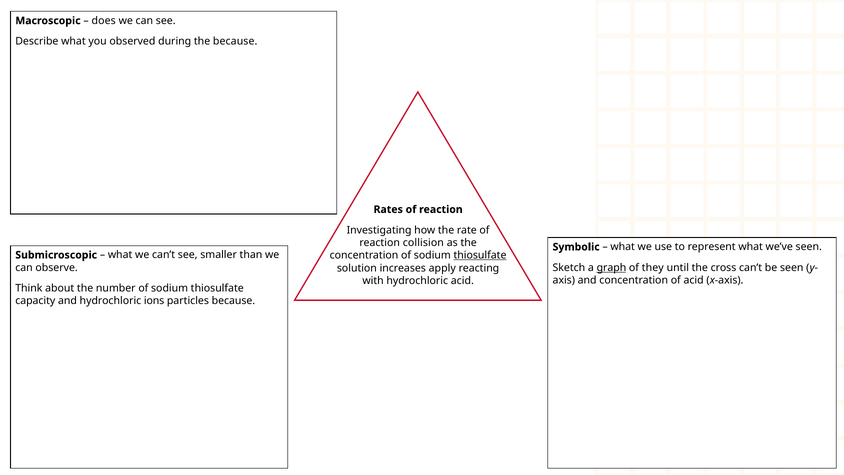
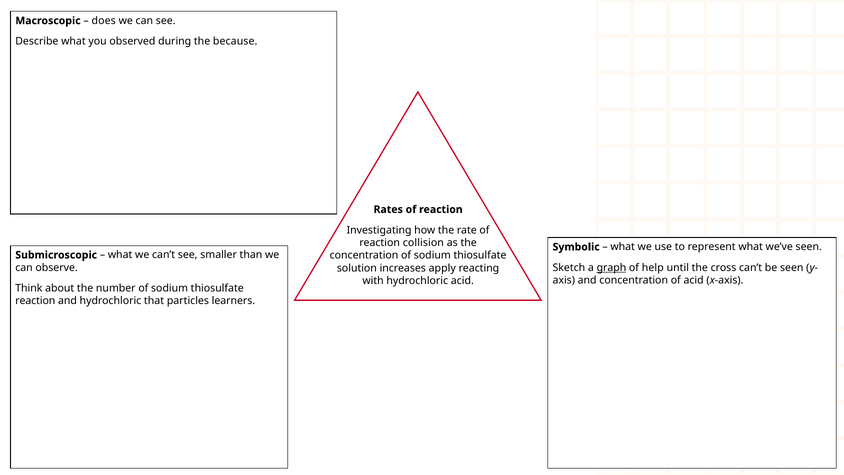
thiosulfate at (480, 255) underline: present -> none
they: they -> help
capacity at (35, 301): capacity -> reaction
ions: ions -> that
particles because: because -> learners
